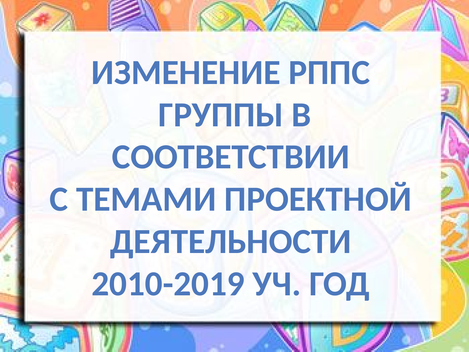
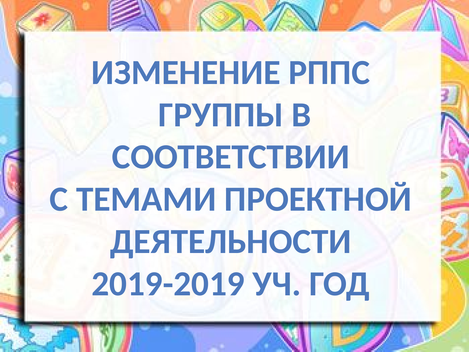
2010-2019: 2010-2019 -> 2019-2019
